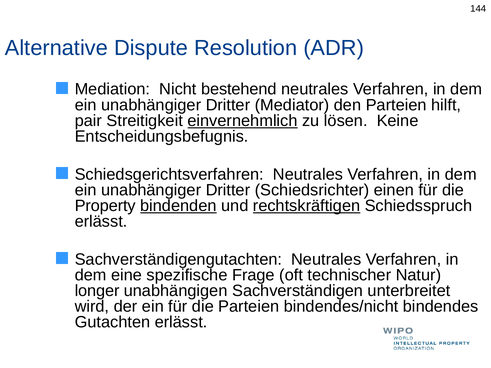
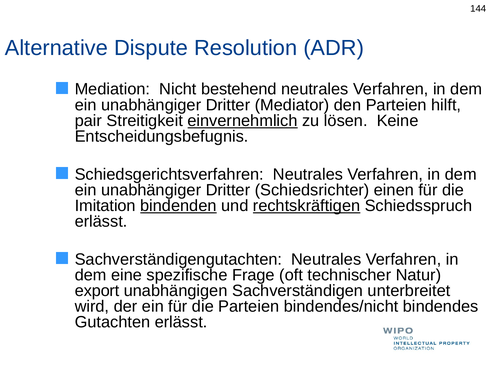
Property: Property -> Imitation
longer: longer -> export
